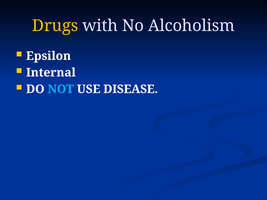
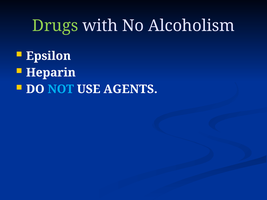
Drugs colour: yellow -> light green
Internal: Internal -> Heparin
DISEASE: DISEASE -> AGENTS
